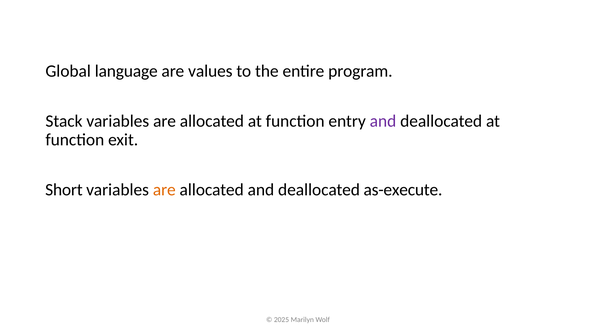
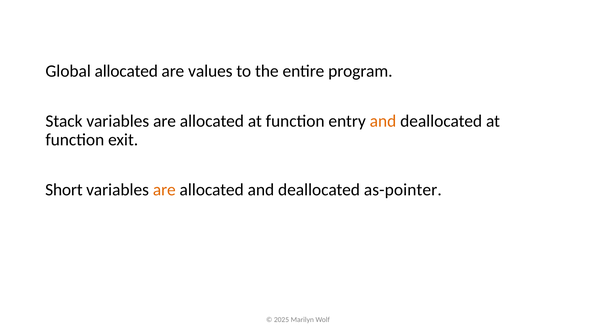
Global language: language -> allocated
and at (383, 121) colour: purple -> orange
as-execute: as-execute -> as-pointer
